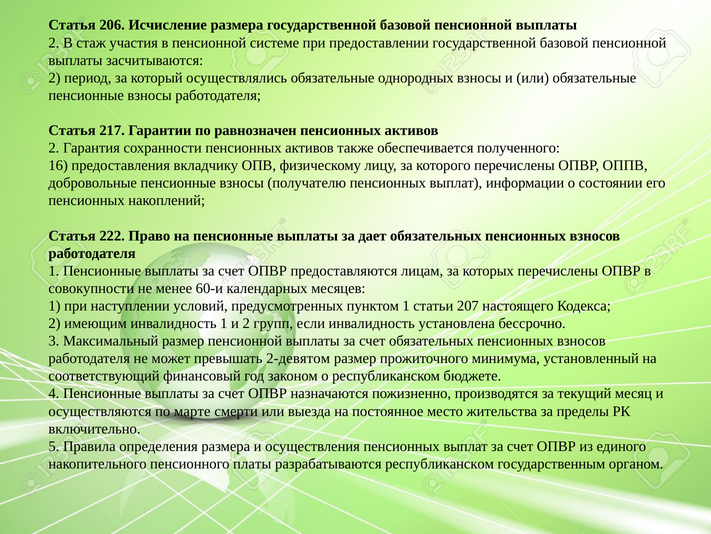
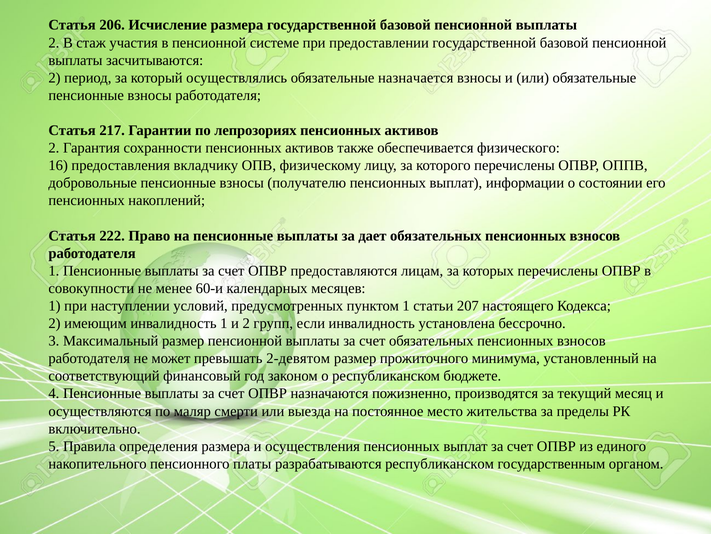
однородных: однородных -> назначается
равнозначен: равнозначен -> лепрозориях
полученного: полученного -> физического
марте: марте -> маляр
